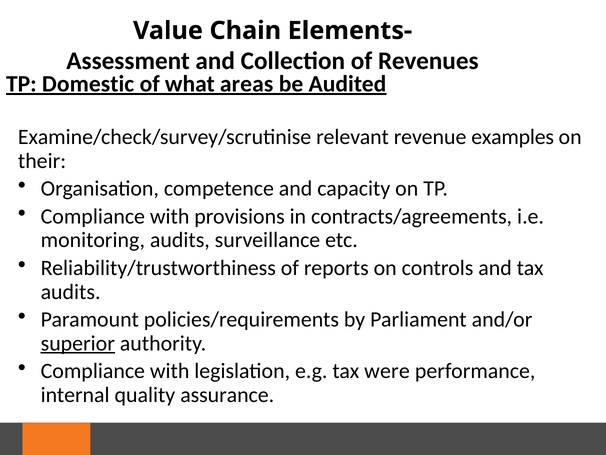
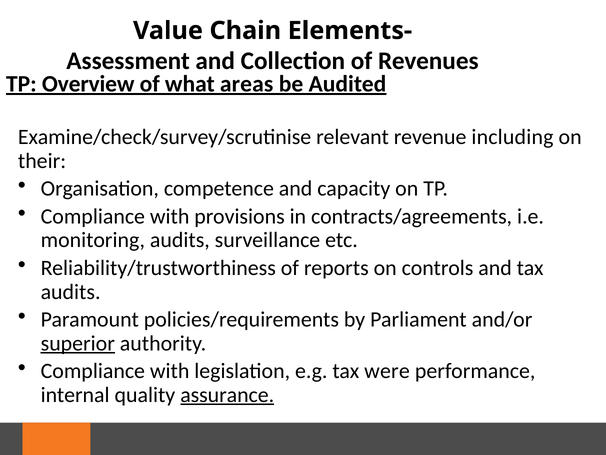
Domestic: Domestic -> Overview
examples: examples -> including
assurance underline: none -> present
